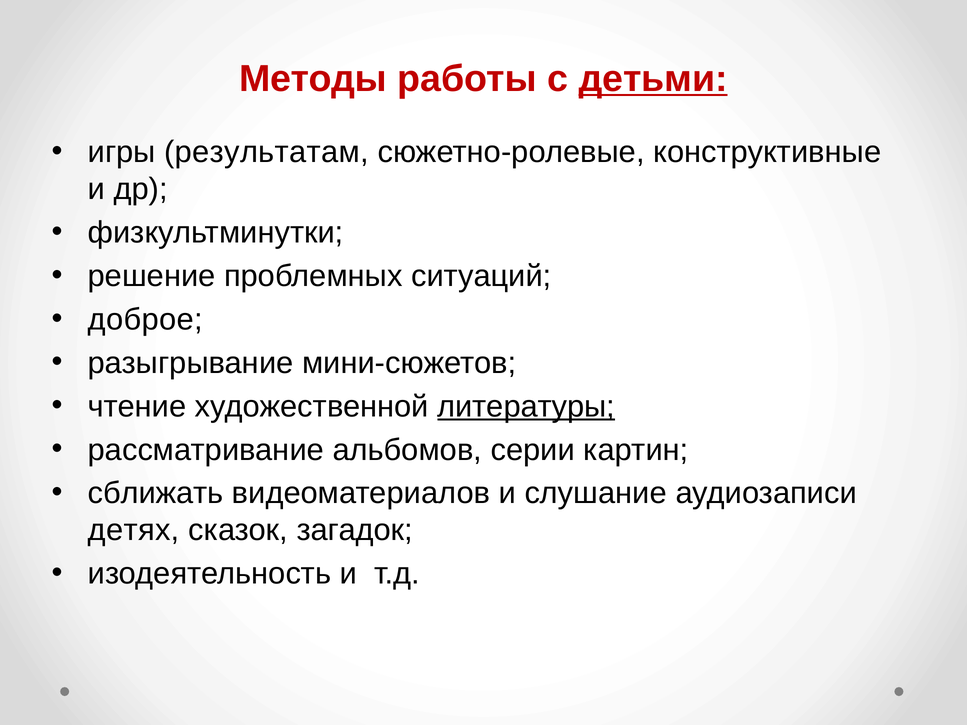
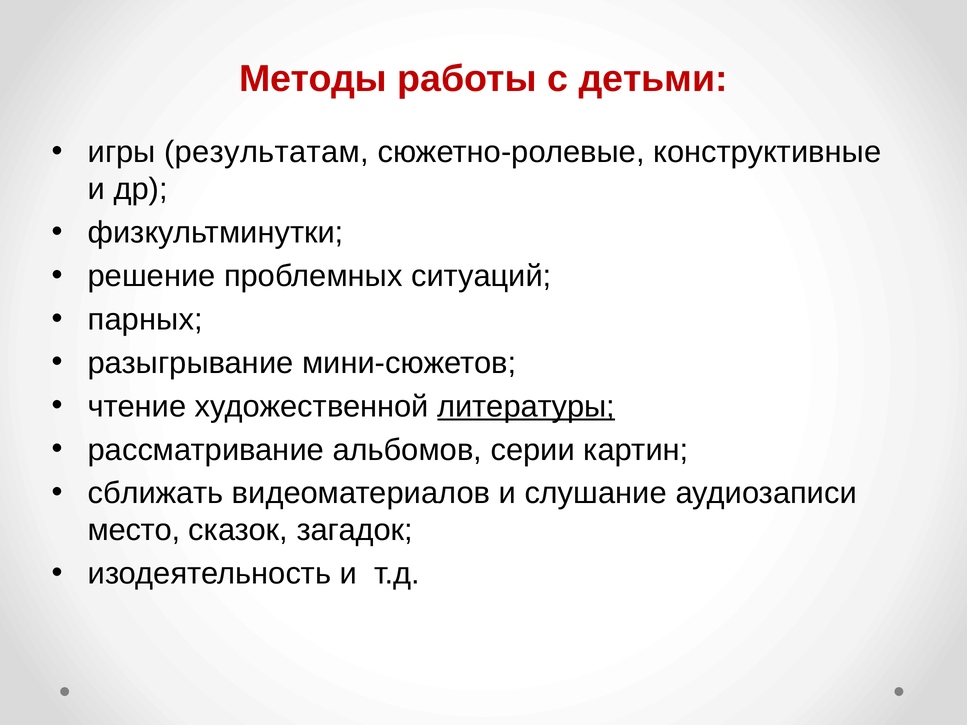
детьми underline: present -> none
доброе: доброе -> парных
детях: детях -> место
